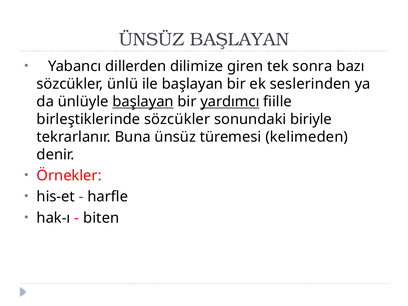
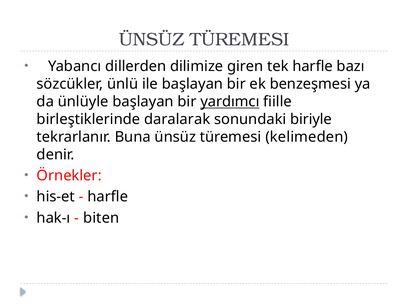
BAŞLAYAN at (239, 39): BAŞLAYAN -> TÜREMESI
tek sonra: sonra -> harfle
seslerinden: seslerinden -> benzeşmesi
başlayan at (143, 102) underline: present -> none
birleştiklerinde sözcükler: sözcükler -> daralarak
